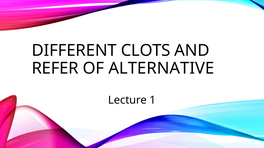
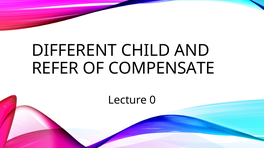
CLOTS: CLOTS -> CHILD
ALTERNATIVE: ALTERNATIVE -> COMPENSATE
1: 1 -> 0
